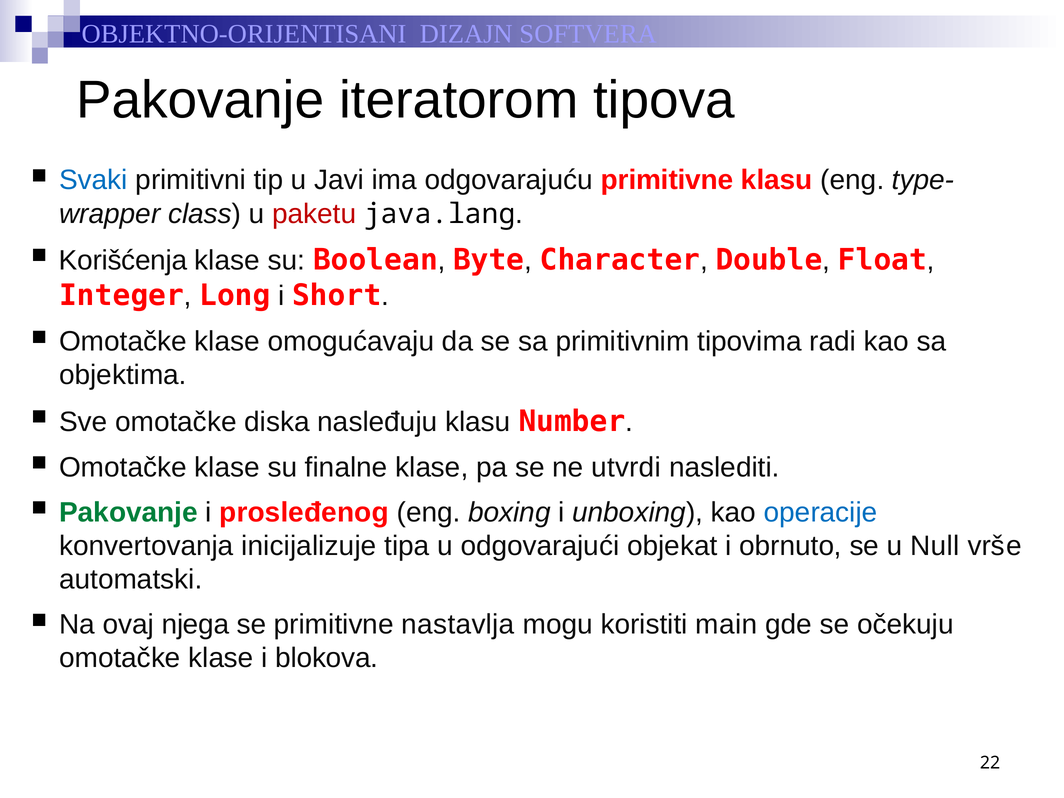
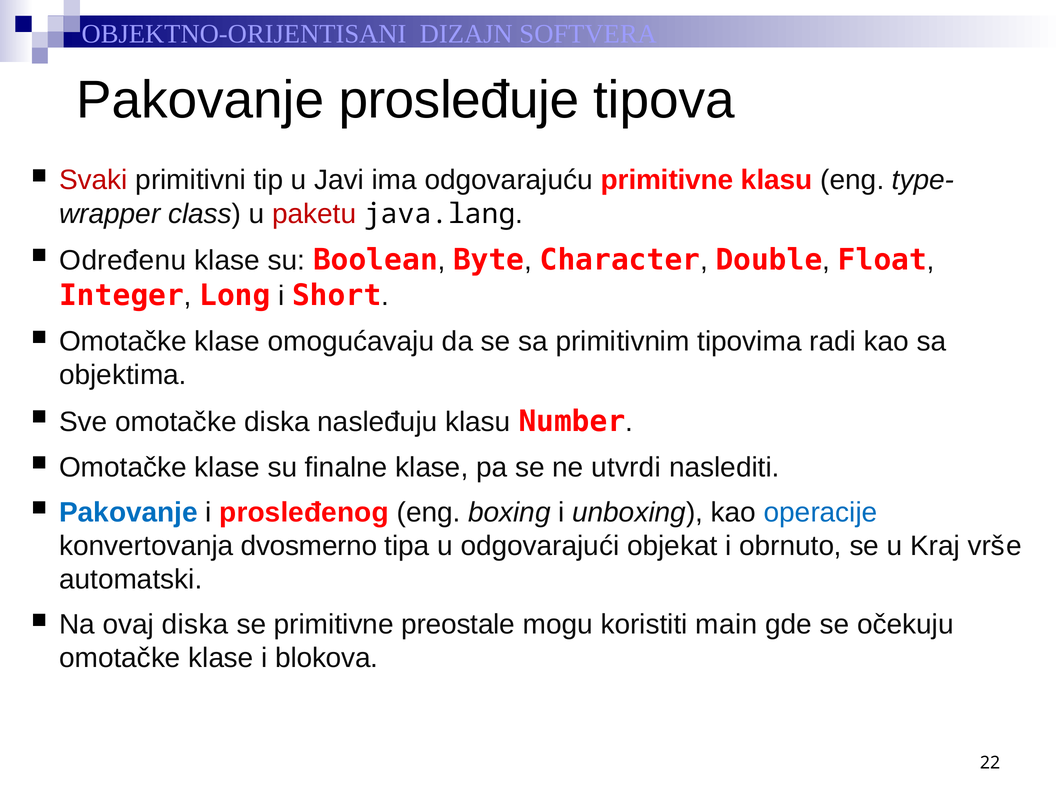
iteratorom: iteratorom -> prosleđuje
Svaki colour: blue -> red
Korišćenja: Korišćenja -> Određenu
Pakovanje at (128, 512) colour: green -> blue
inicijalizuje: inicijalizuje -> dvosmerno
Null: Null -> Kraj
ovaj njega: njega -> diska
nastavlja: nastavlja -> preostale
